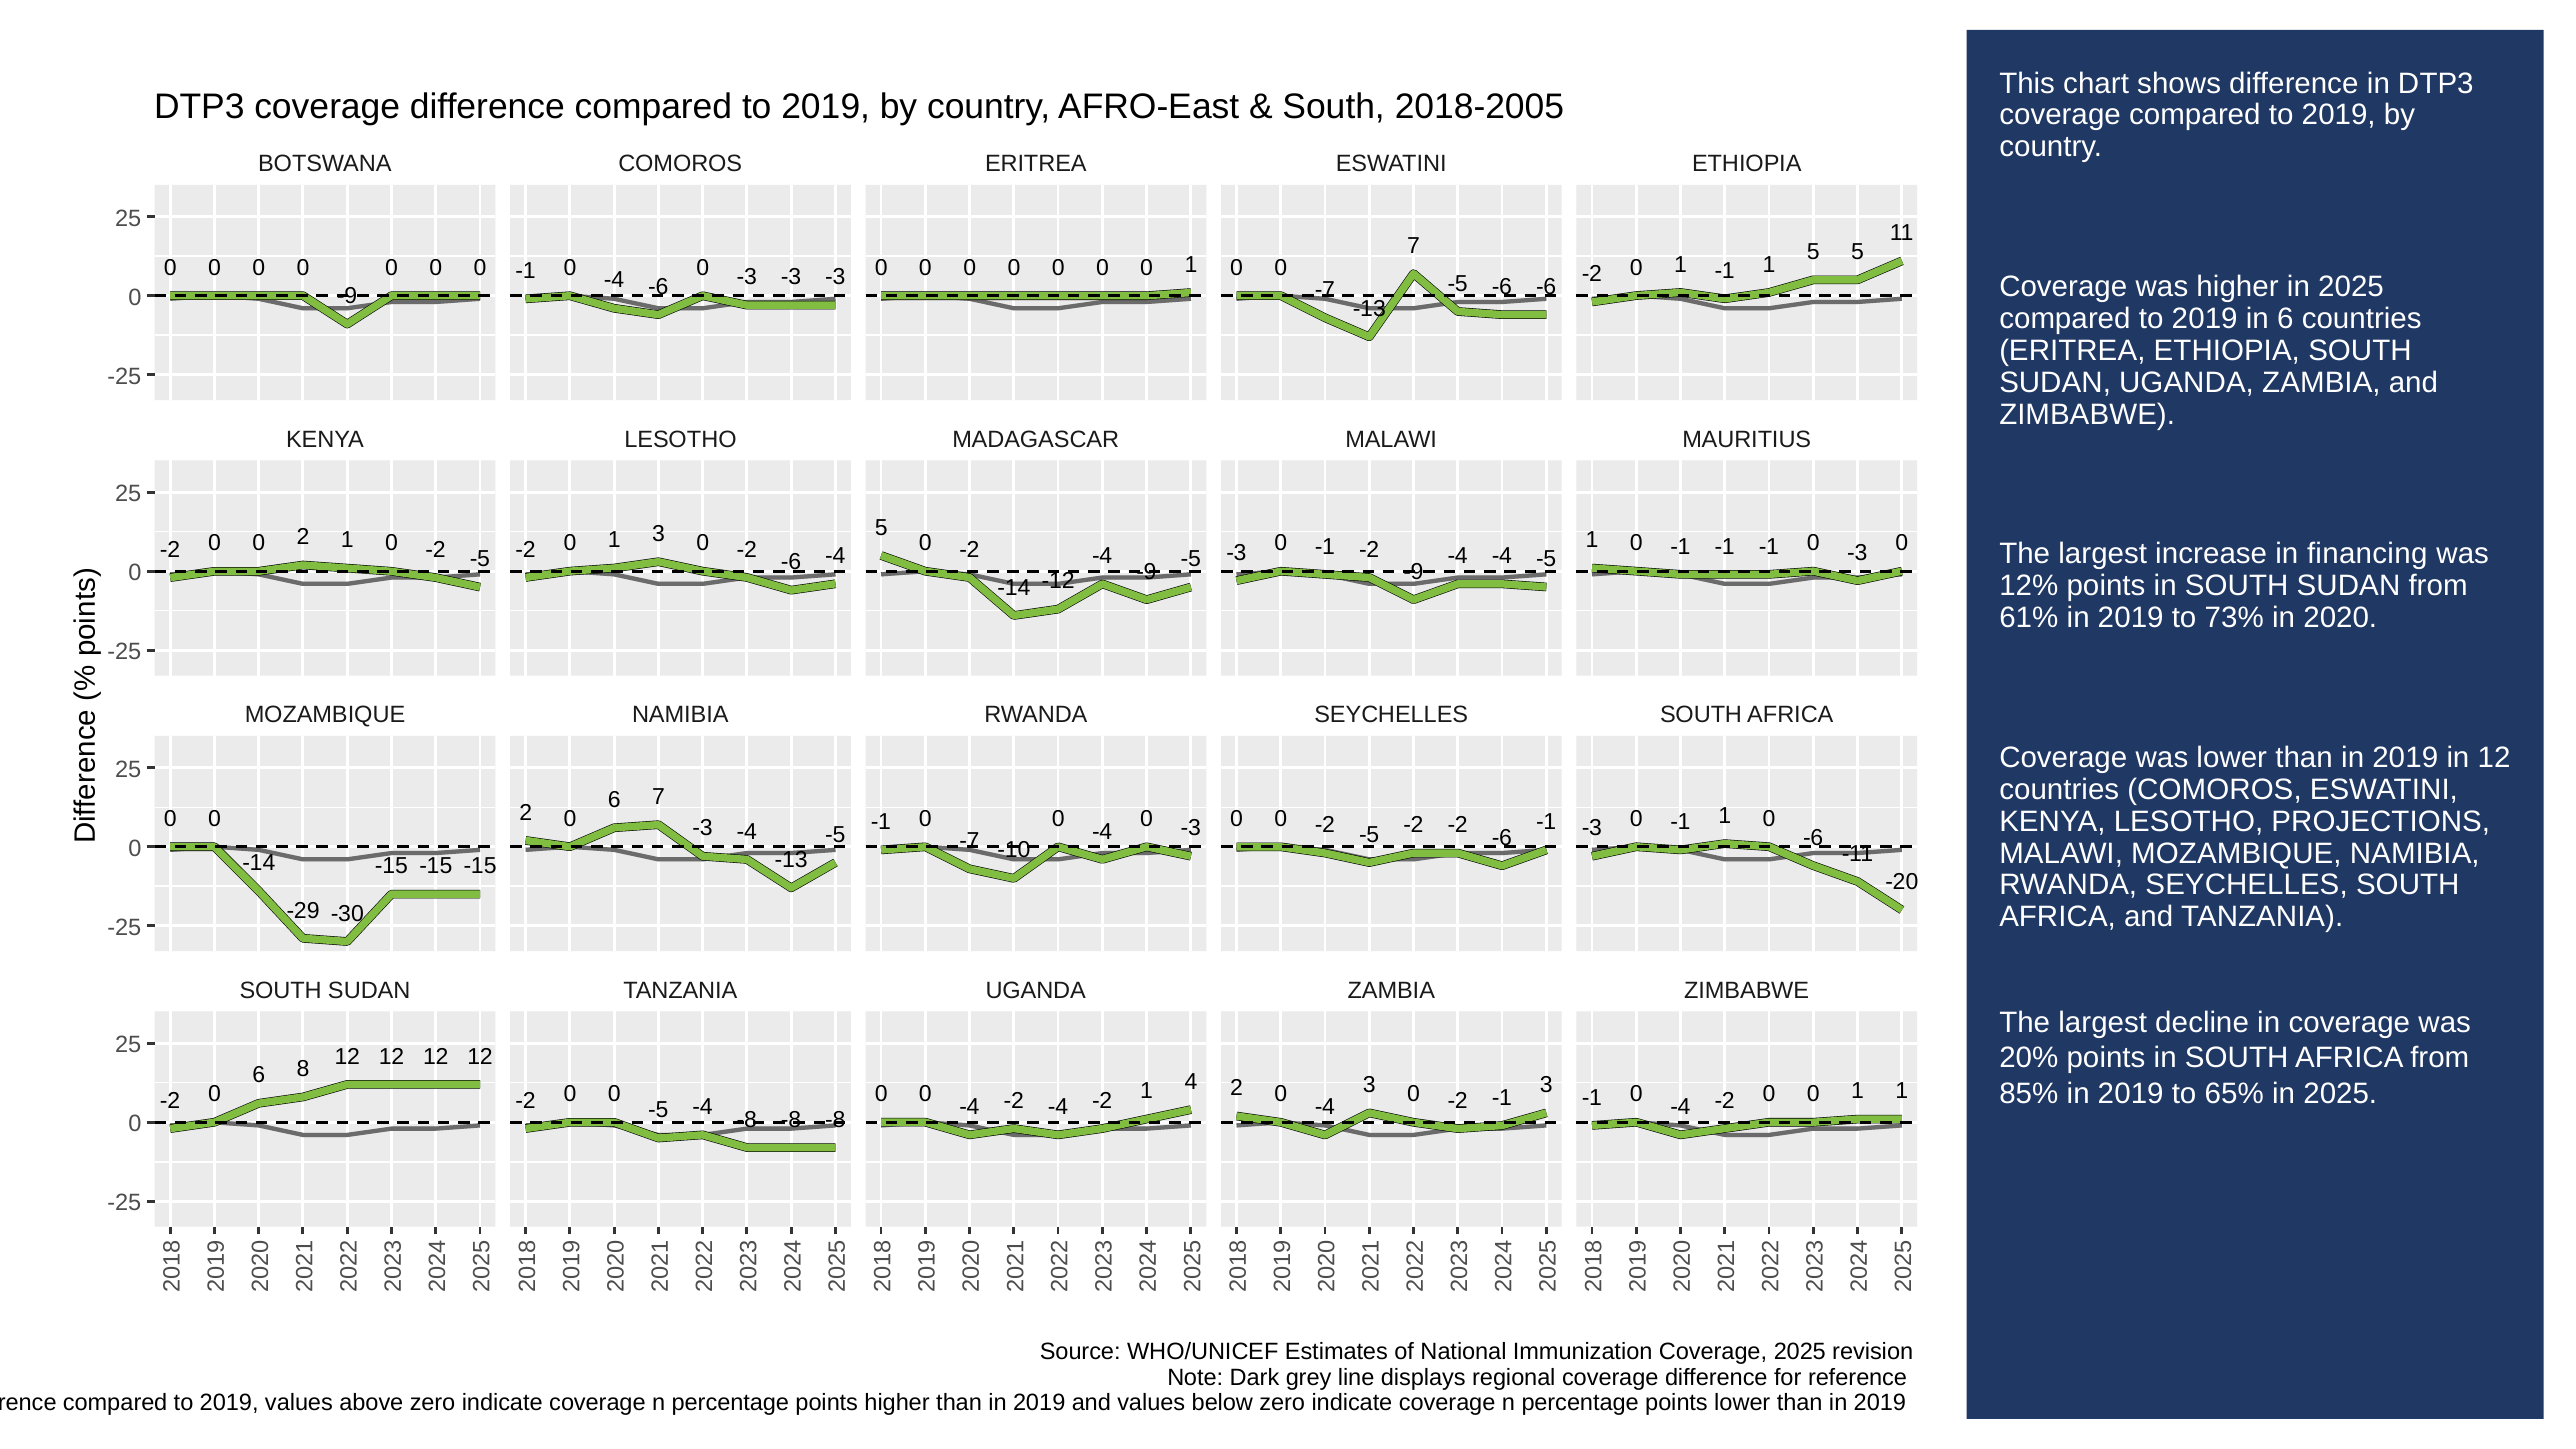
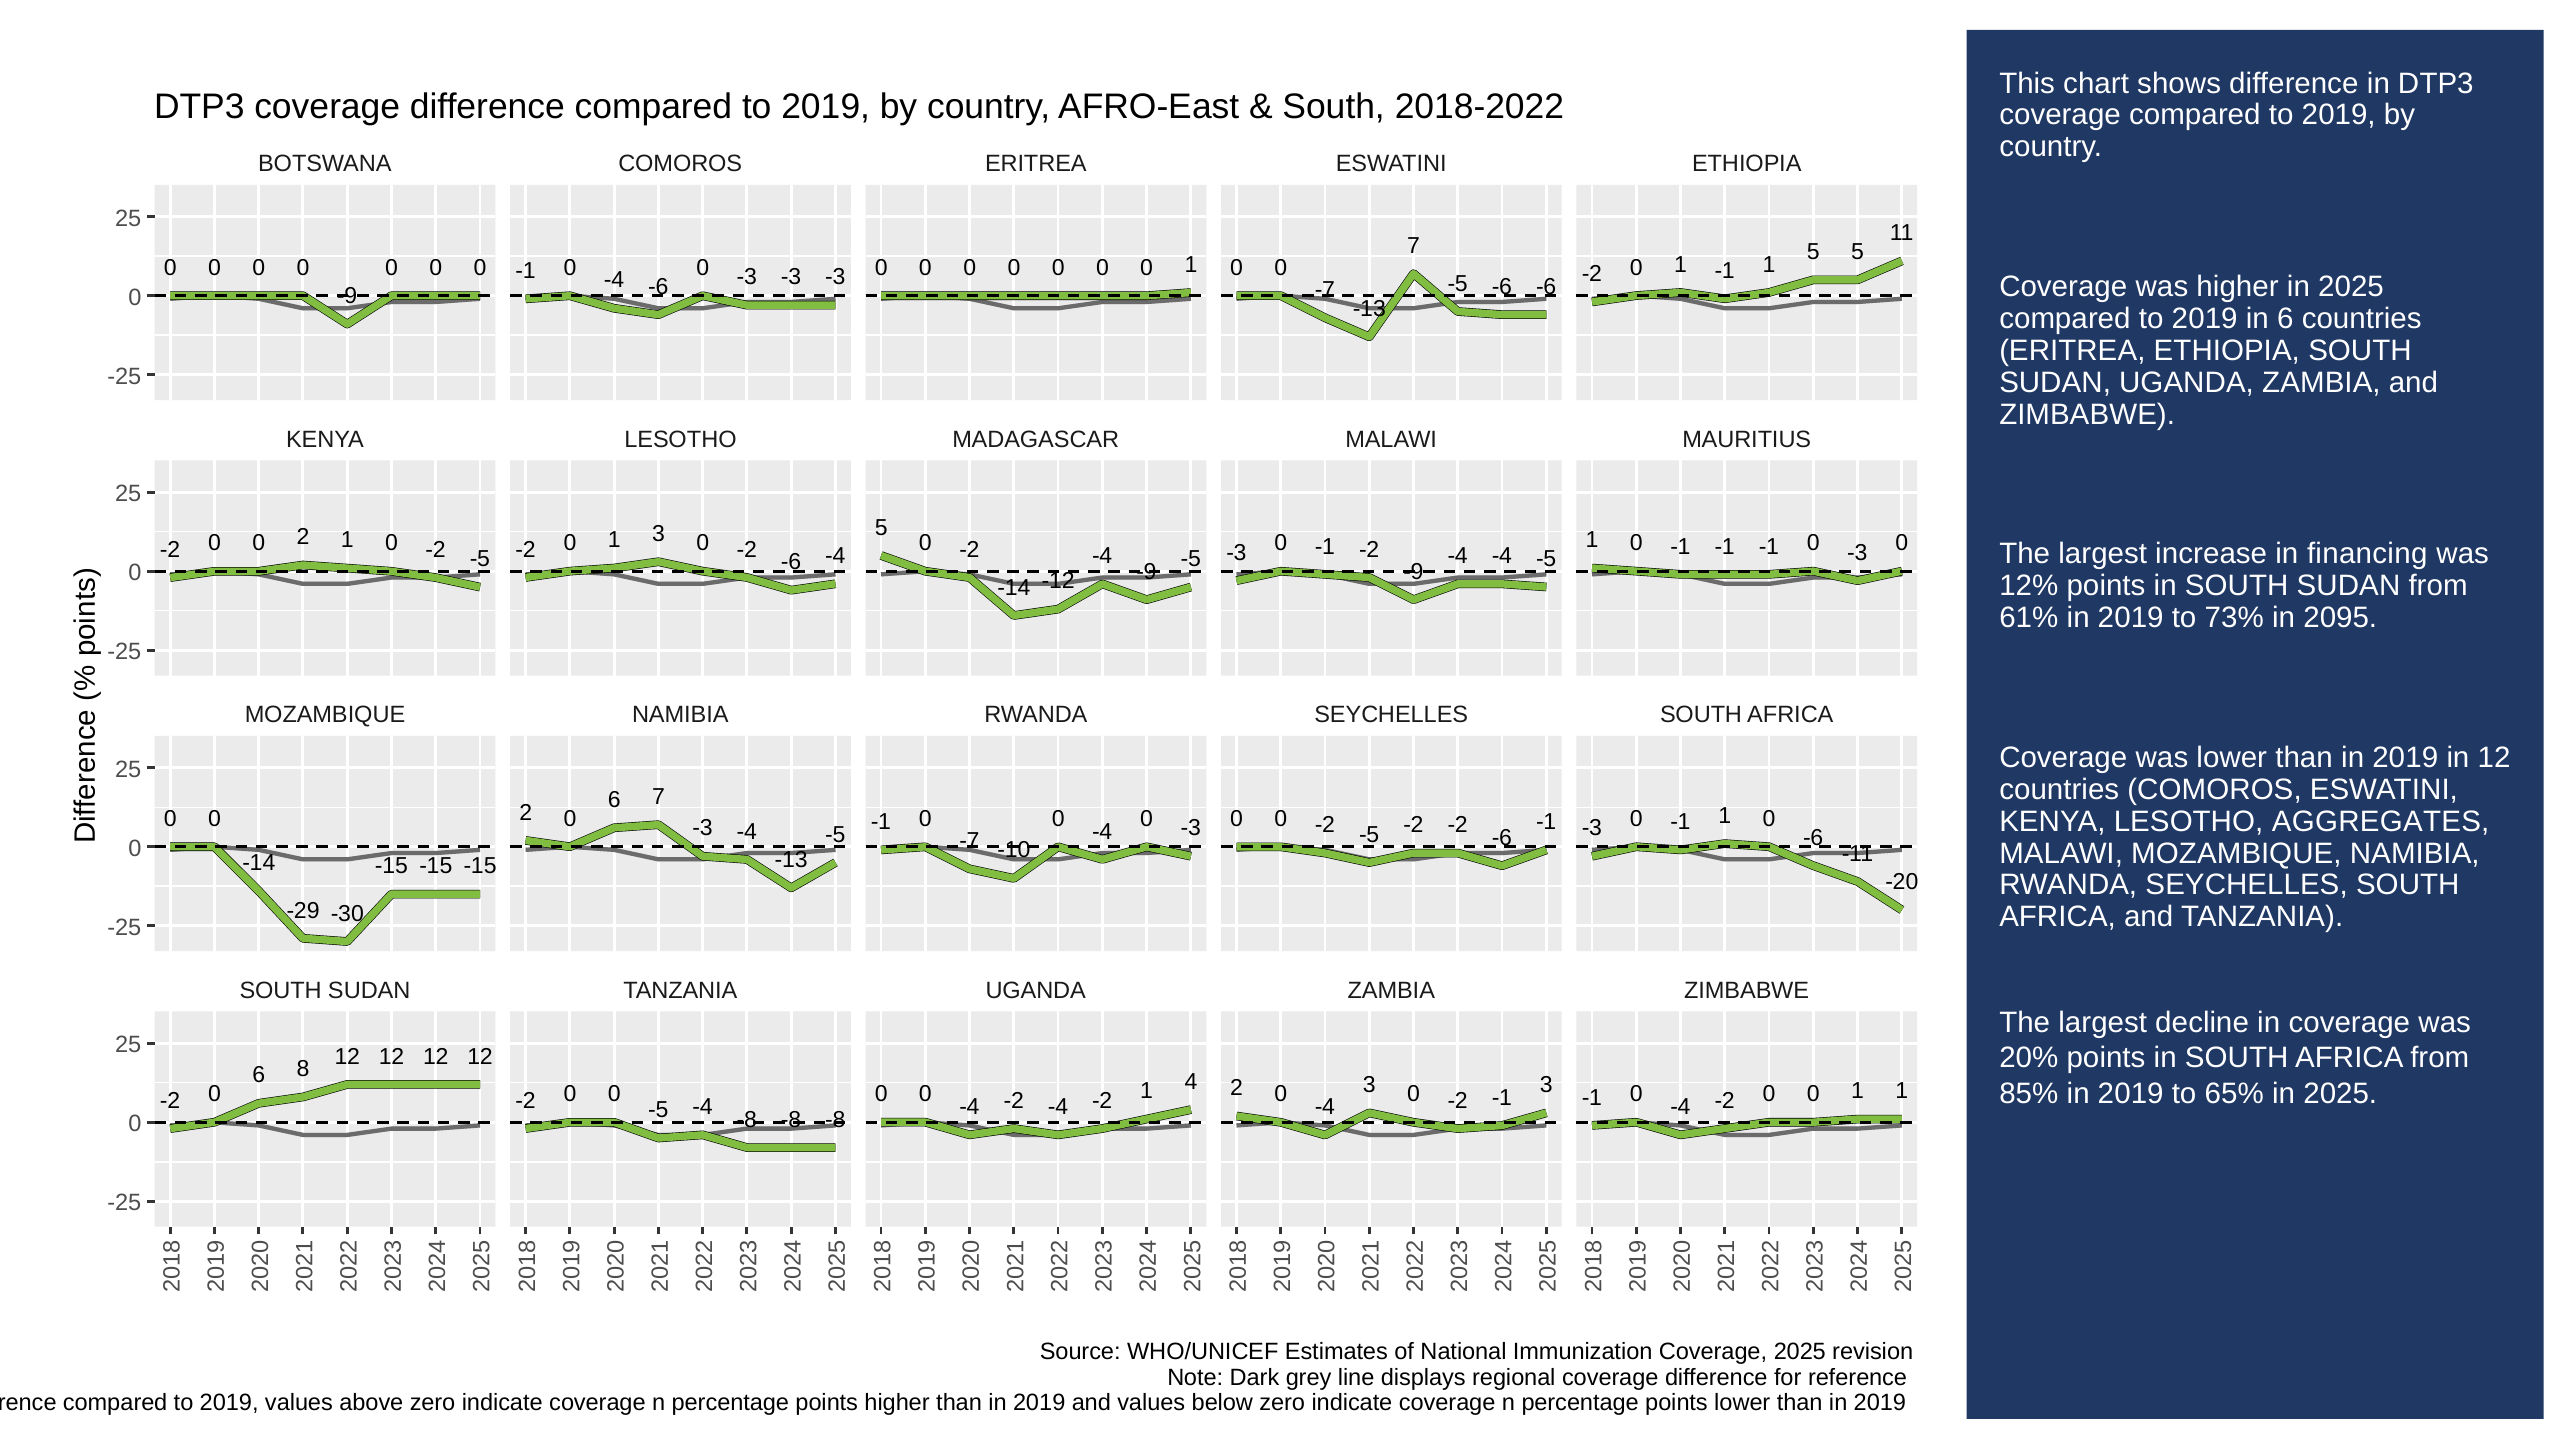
2018-2005: 2018-2005 -> 2018-2022
2020: 2020 -> 2095
PROJECTIONS: PROJECTIONS -> AGGREGATES
